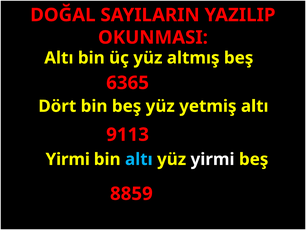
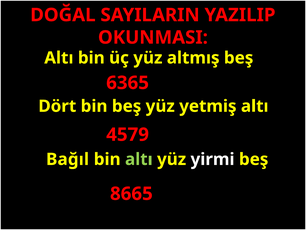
9113: 9113 -> 4579
Yirmi at (68, 159): Yirmi -> Bağıl
altı at (139, 159) colour: light blue -> light green
8859: 8859 -> 8665
